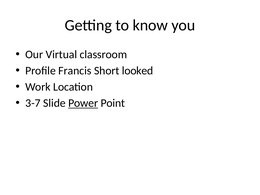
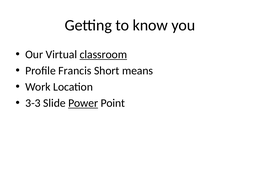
classroom underline: none -> present
looked: looked -> means
3-7: 3-7 -> 3-3
